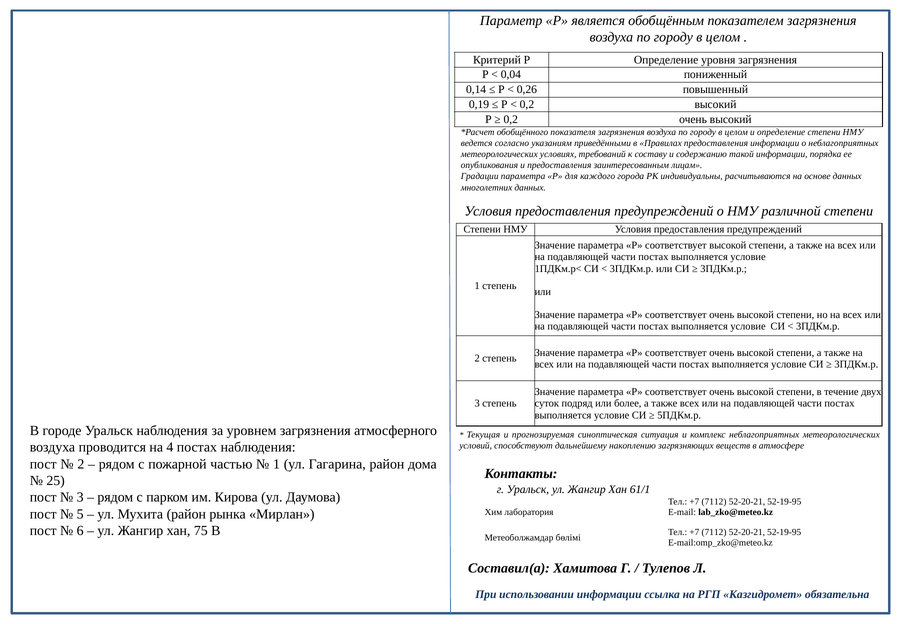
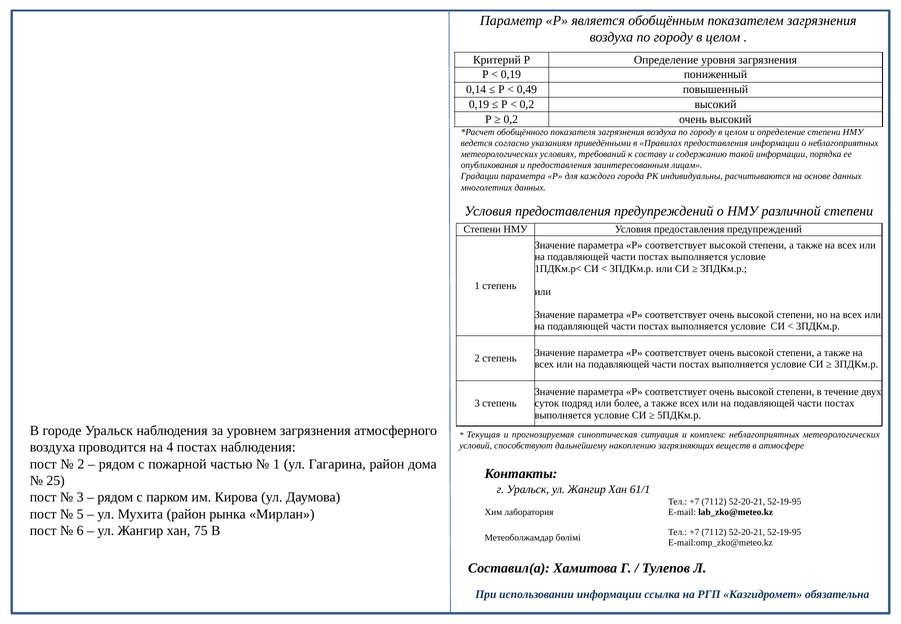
0,04 at (511, 75): 0,04 -> 0,19
0,26: 0,26 -> 0,49
